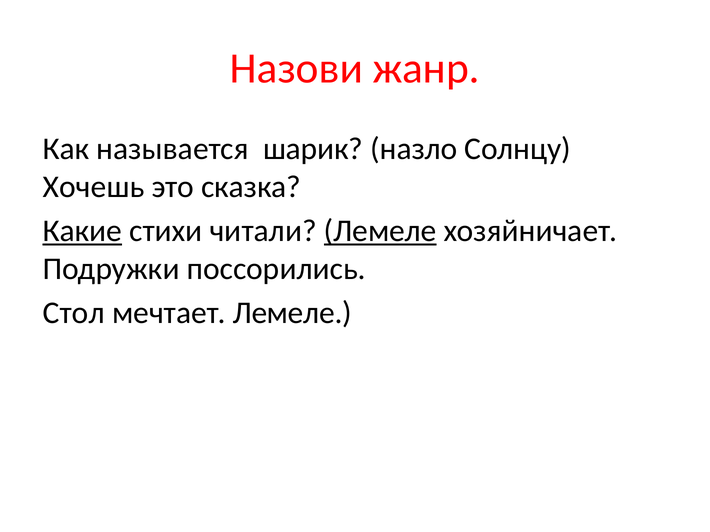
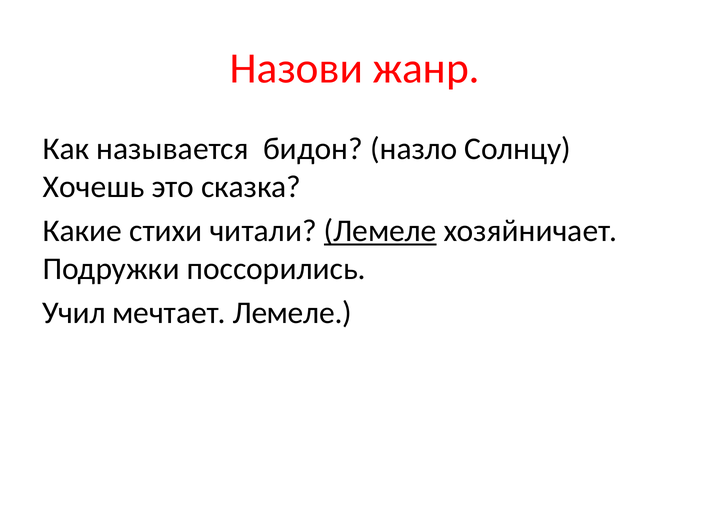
шарик: шарик -> бидон
Какие underline: present -> none
Стол: Стол -> Учил
